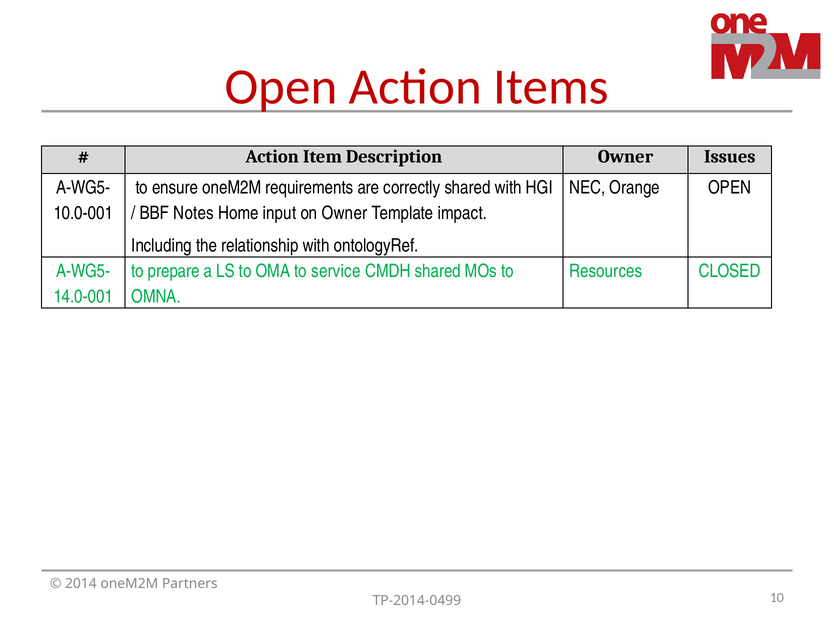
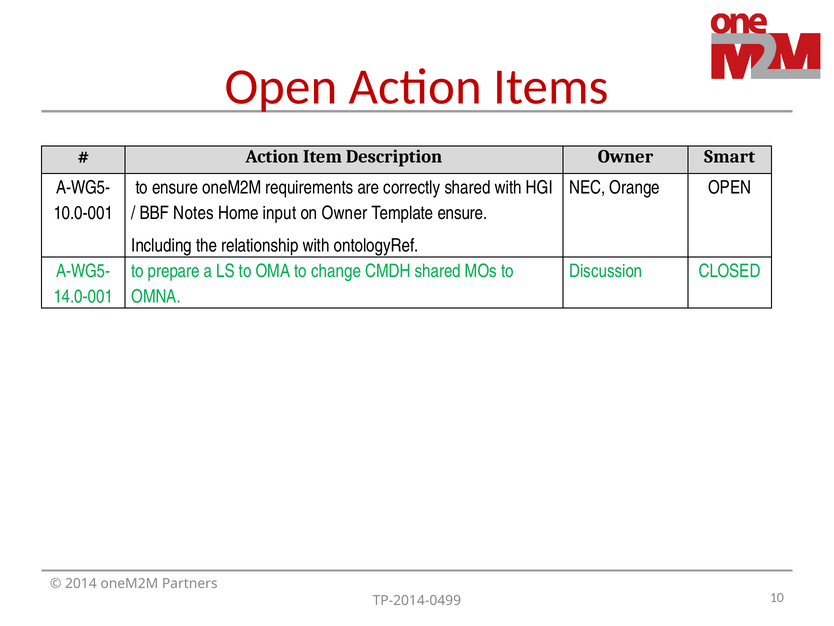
Issues: Issues -> Smart
Template impact: impact -> ensure
service: service -> change
Resources: Resources -> Discussion
